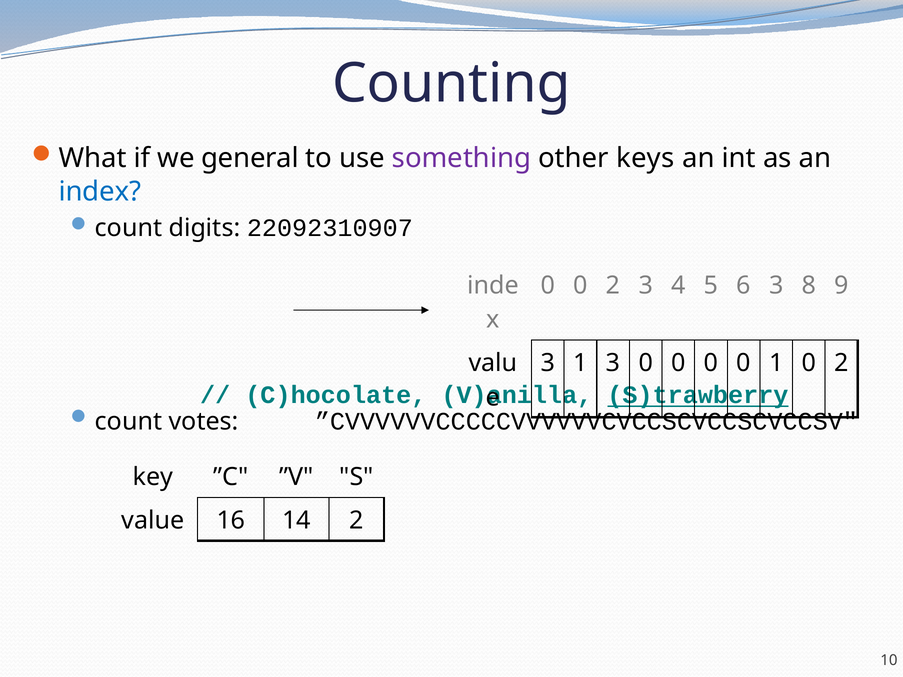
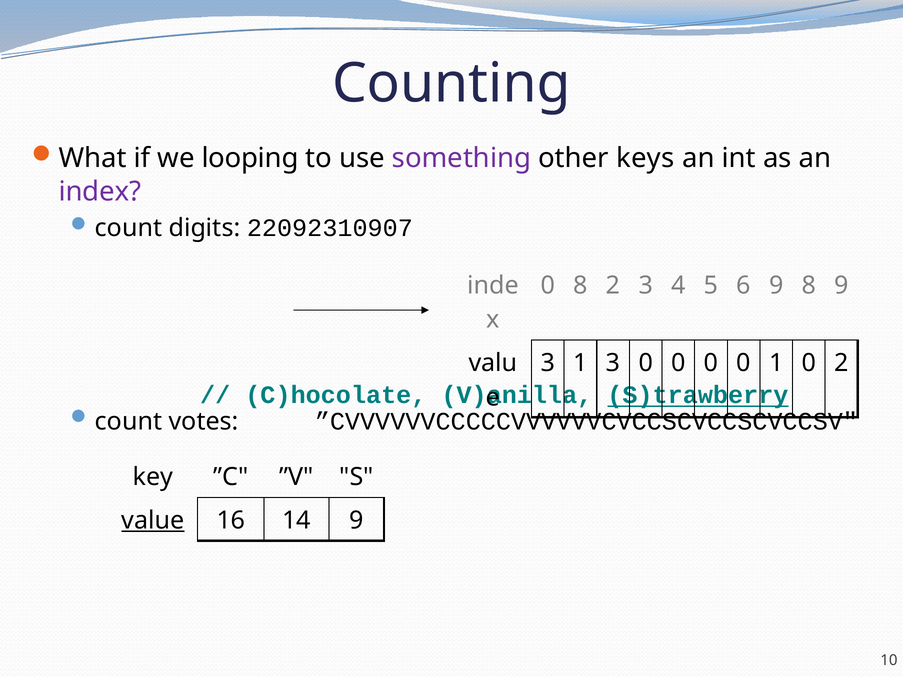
general: general -> looping
index colour: blue -> purple
0 at (581, 285): 0 -> 8
6 3: 3 -> 9
value underline: none -> present
14 2: 2 -> 9
